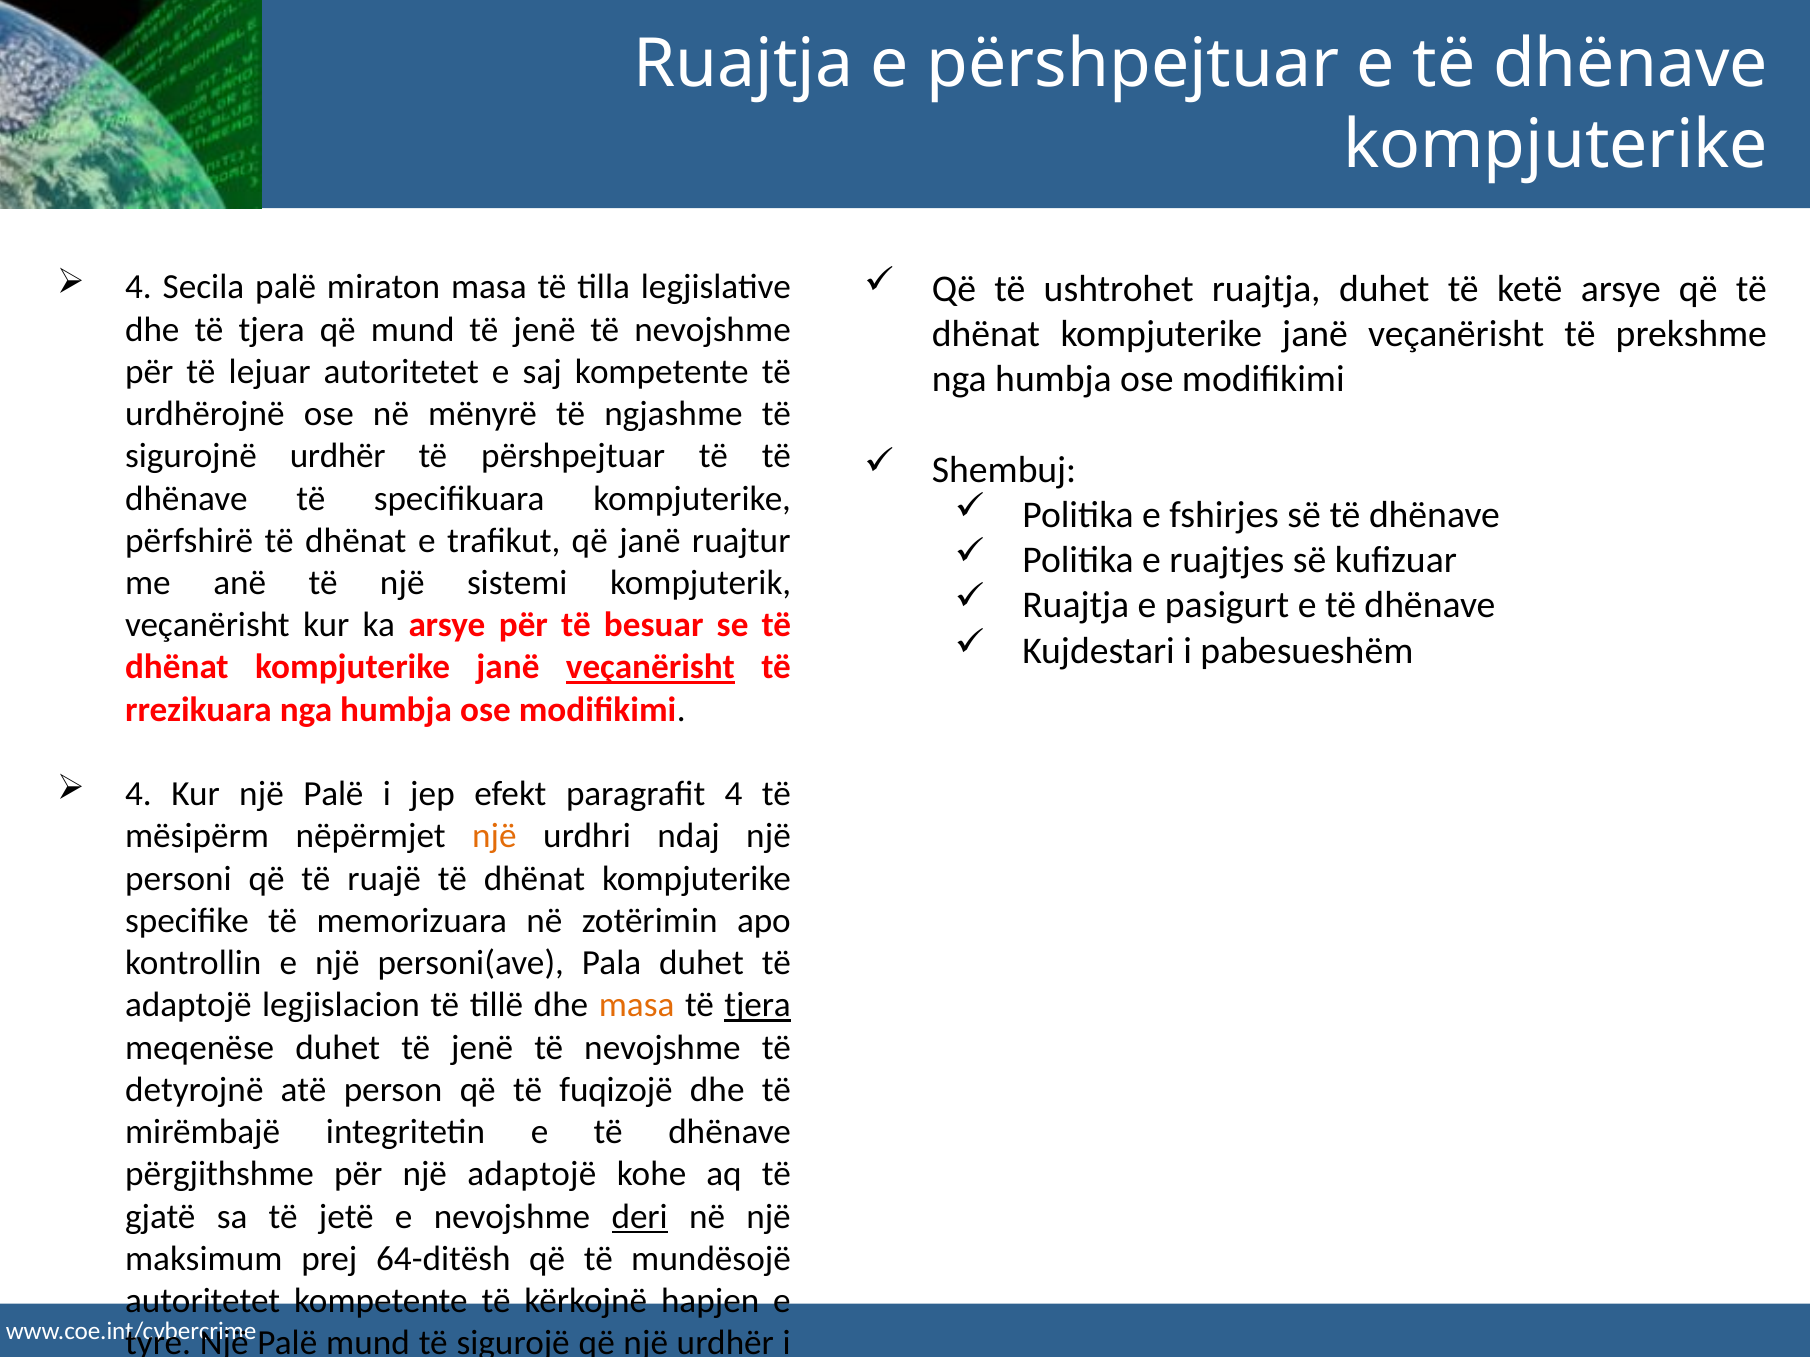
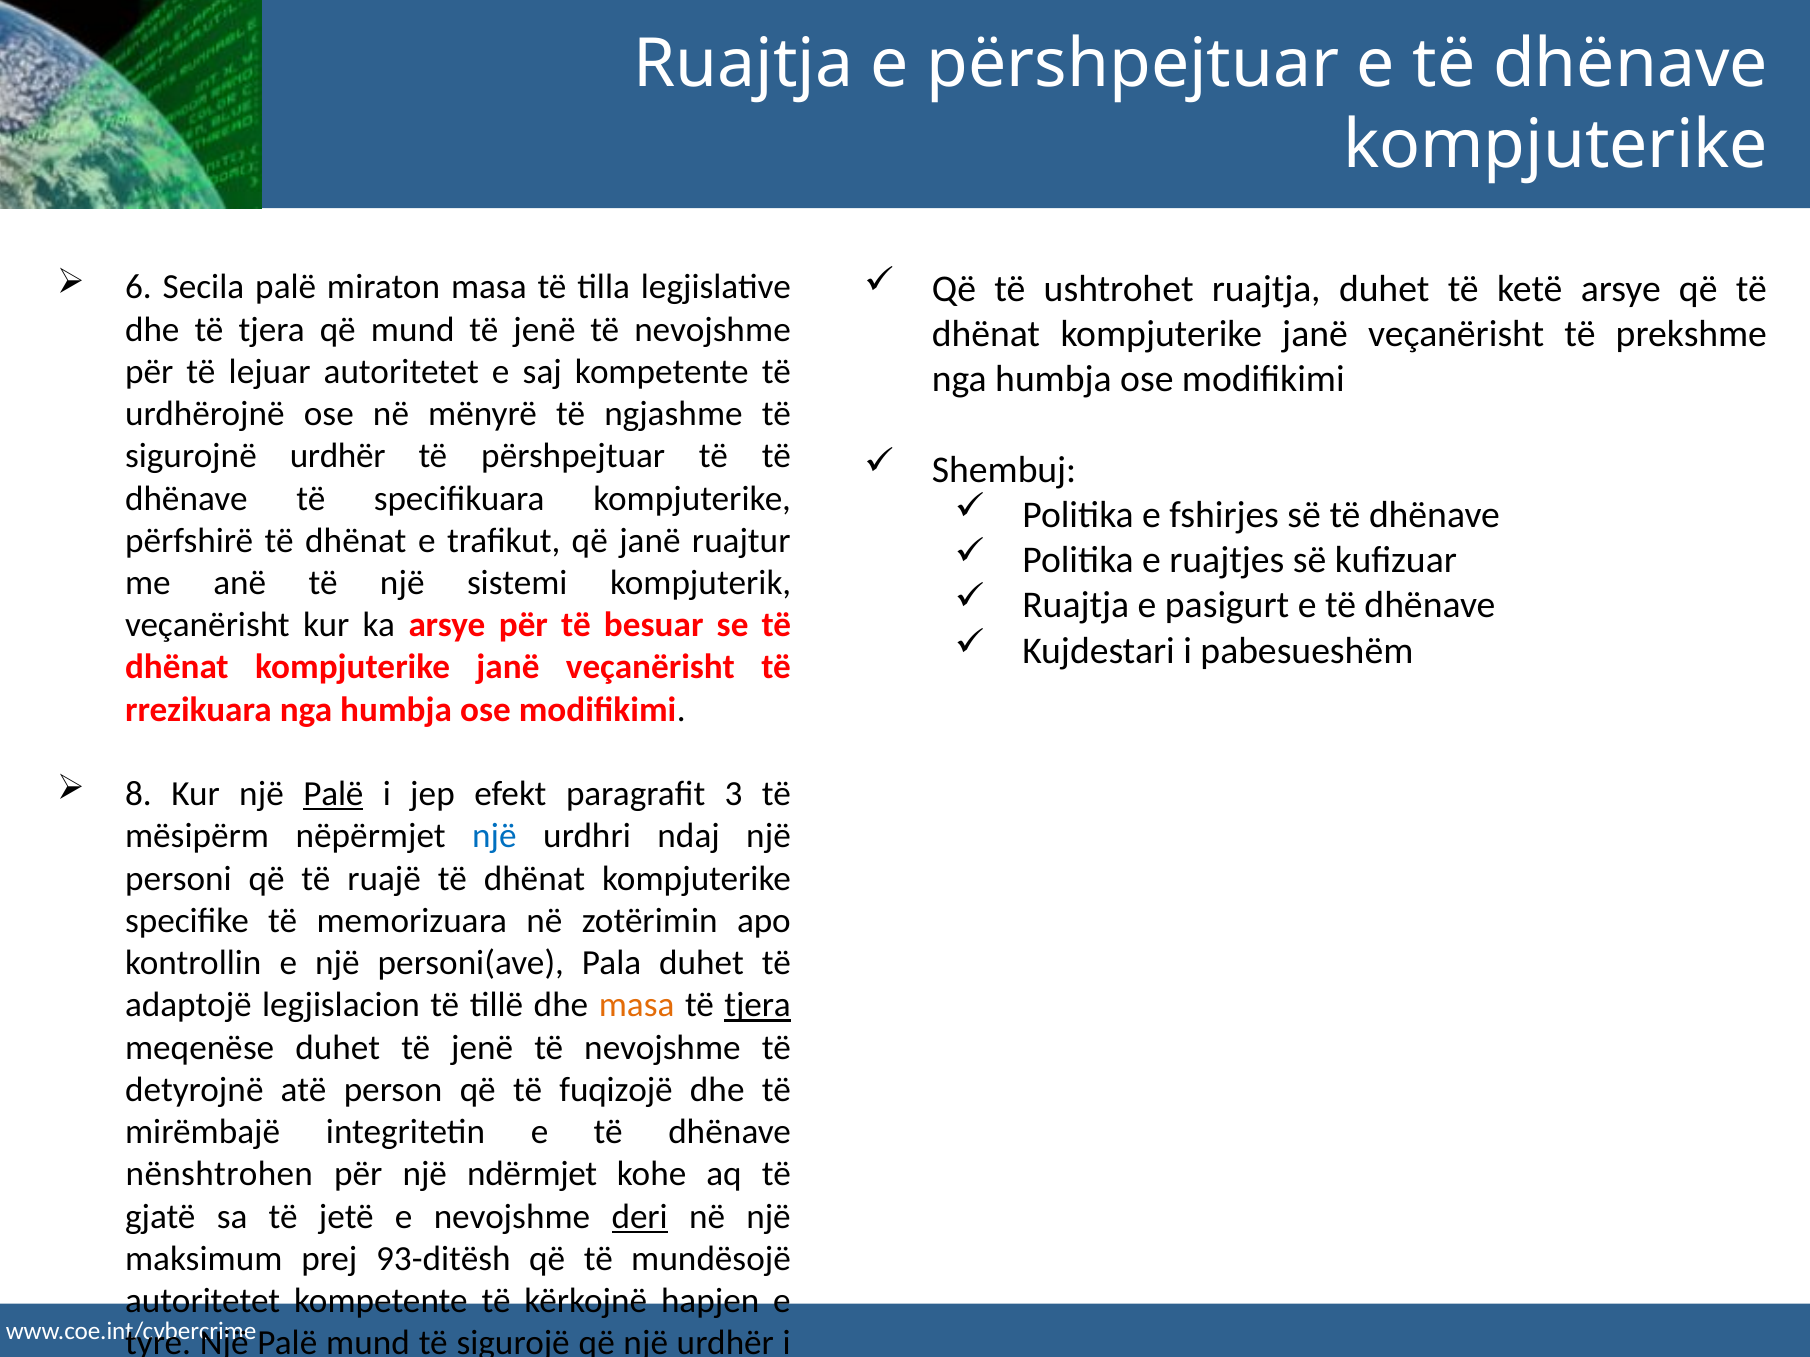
4 at (138, 287): 4 -> 6
veçanërisht at (650, 668) underline: present -> none
4 at (138, 794): 4 -> 8
Palë at (333, 794) underline: none -> present
paragrafit 4: 4 -> 3
një at (494, 837) colour: orange -> blue
përgjithshme: përgjithshme -> nënshtrohen
një adaptojë: adaptojë -> ndërmjet
64-ditësh: 64-ditësh -> 93-ditësh
